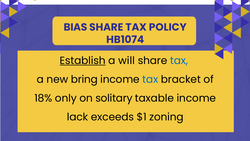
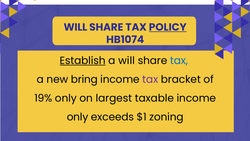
BIAS at (76, 27): BIAS -> WILL
POLICY underline: none -> present
tax at (150, 79) colour: blue -> purple
18%: 18% -> 19%
solitary: solitary -> largest
lack at (78, 117): lack -> only
